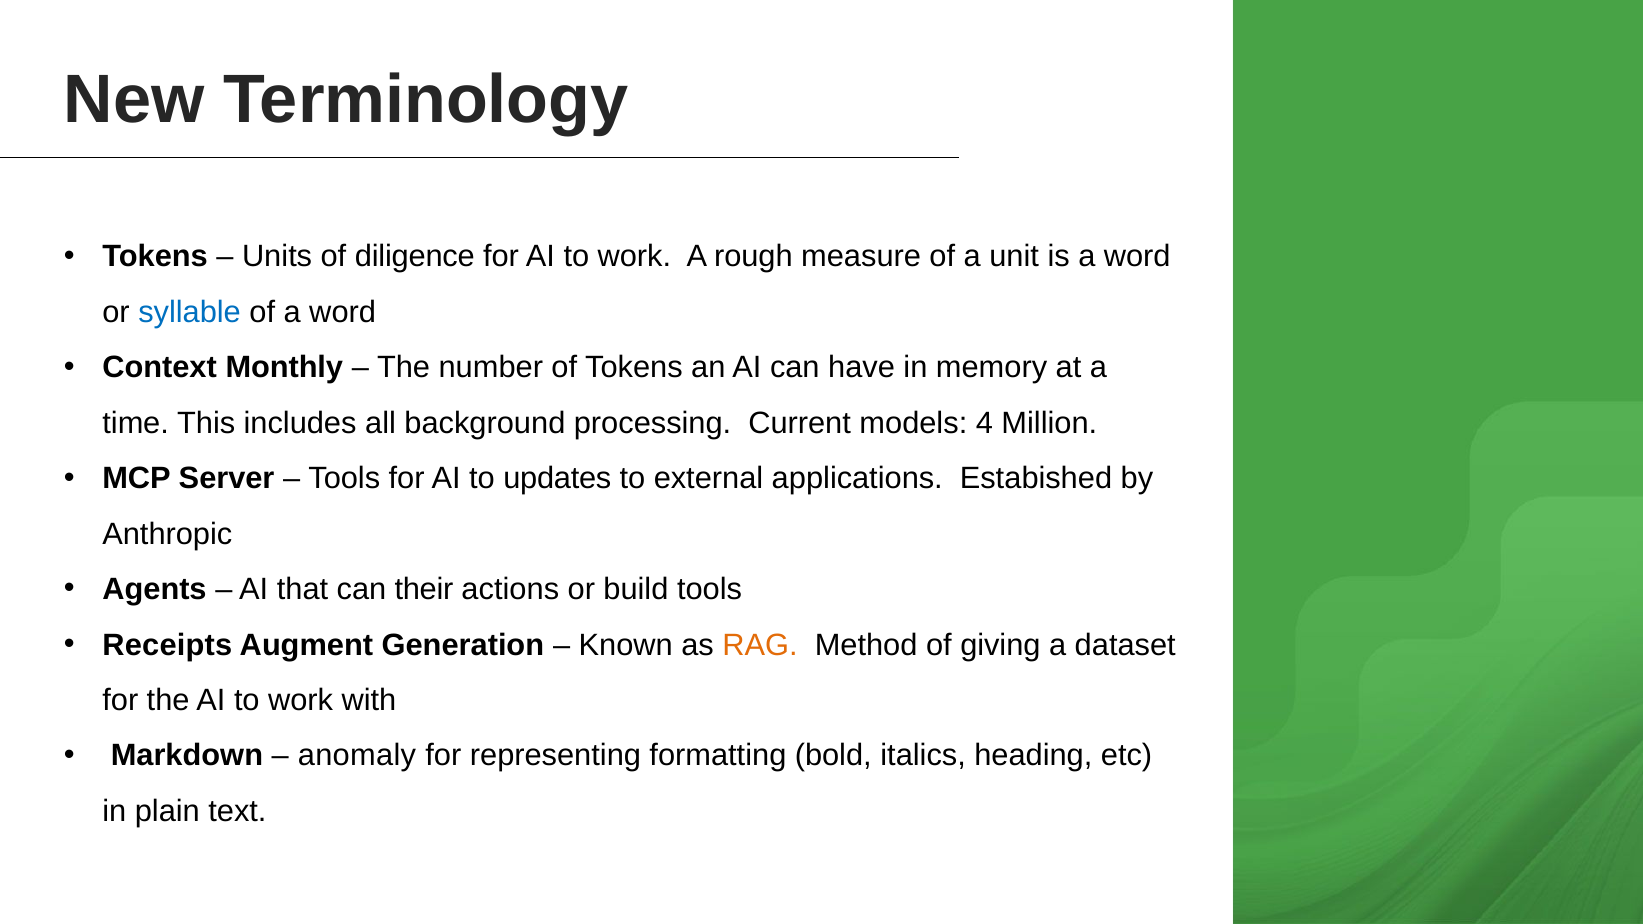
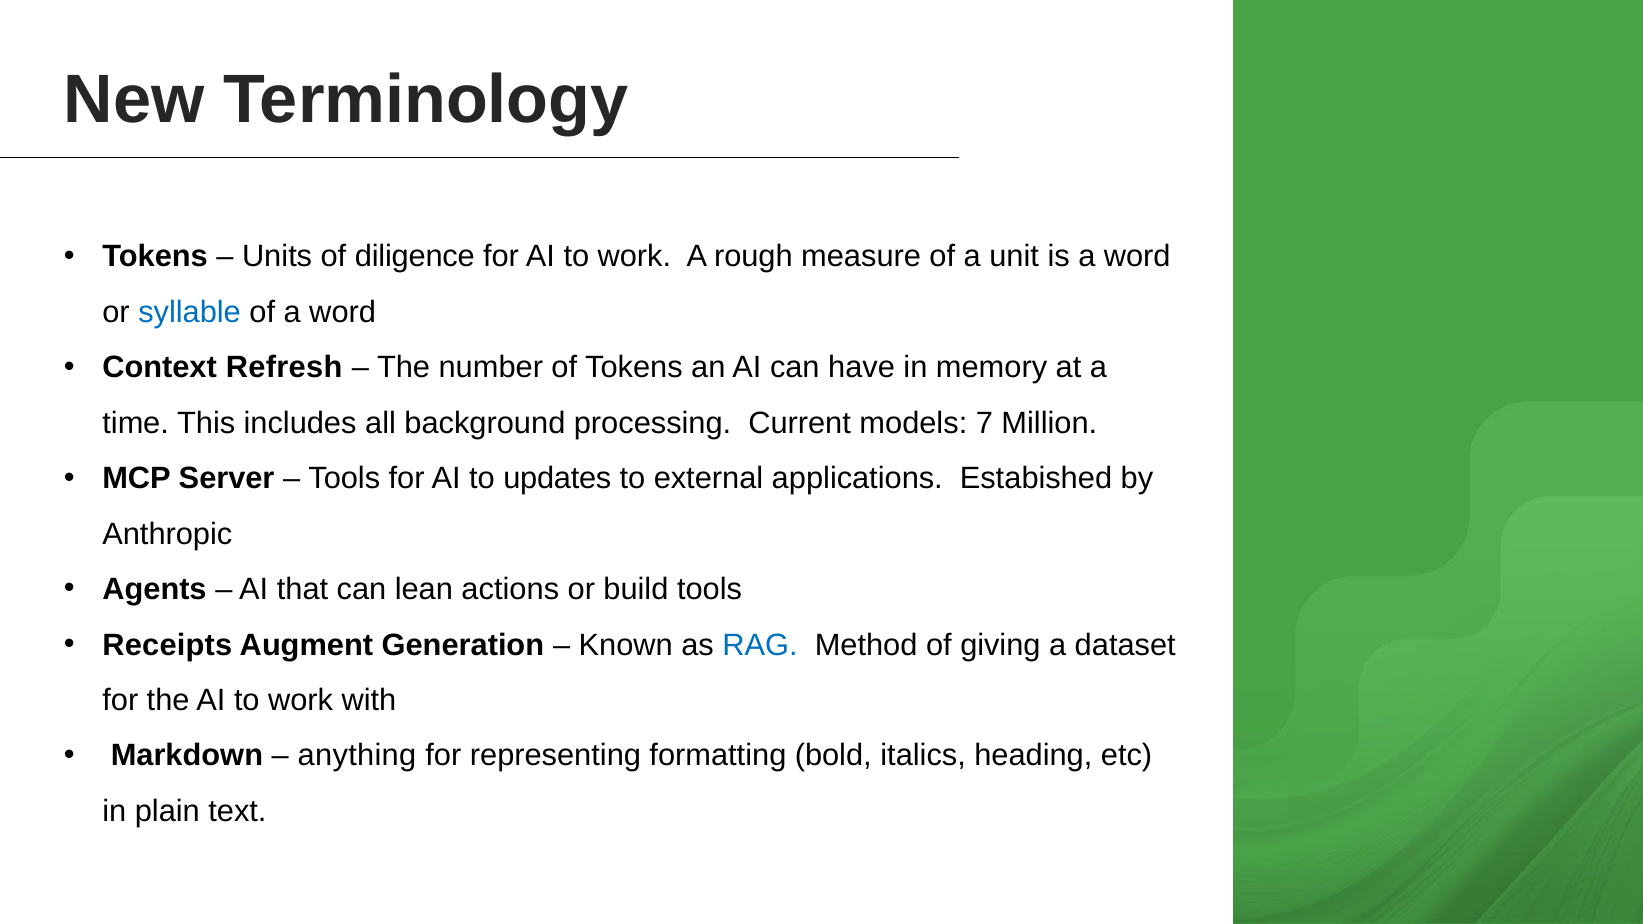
Monthly: Monthly -> Refresh
4: 4 -> 7
their: their -> lean
RAG colour: orange -> blue
anomaly: anomaly -> anything
